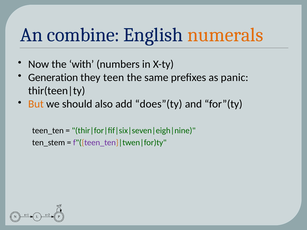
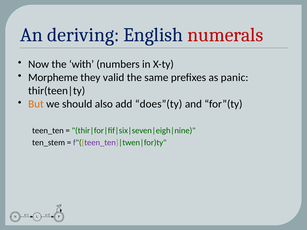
combine: combine -> deriving
numerals colour: orange -> red
Generation: Generation -> Morpheme
teen: teen -> valid
